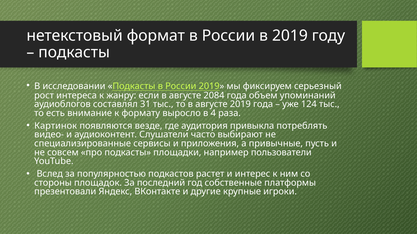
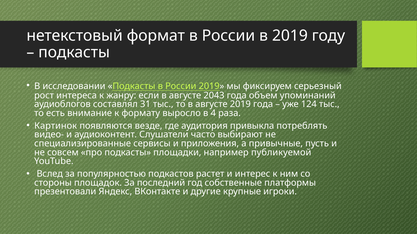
2084: 2084 -> 2043
пользователи: пользователи -> публикуемой
